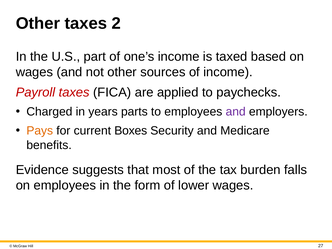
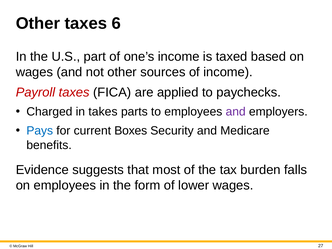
2: 2 -> 6
years: years -> takes
Pays colour: orange -> blue
